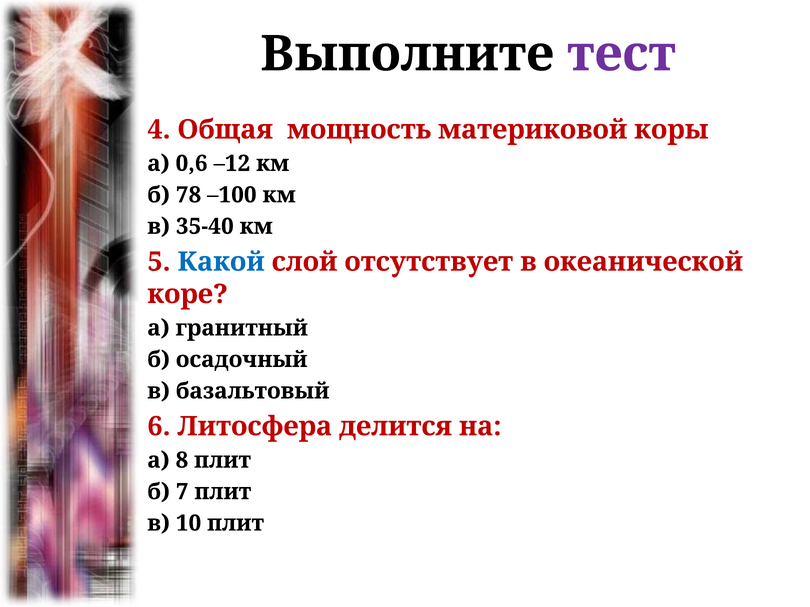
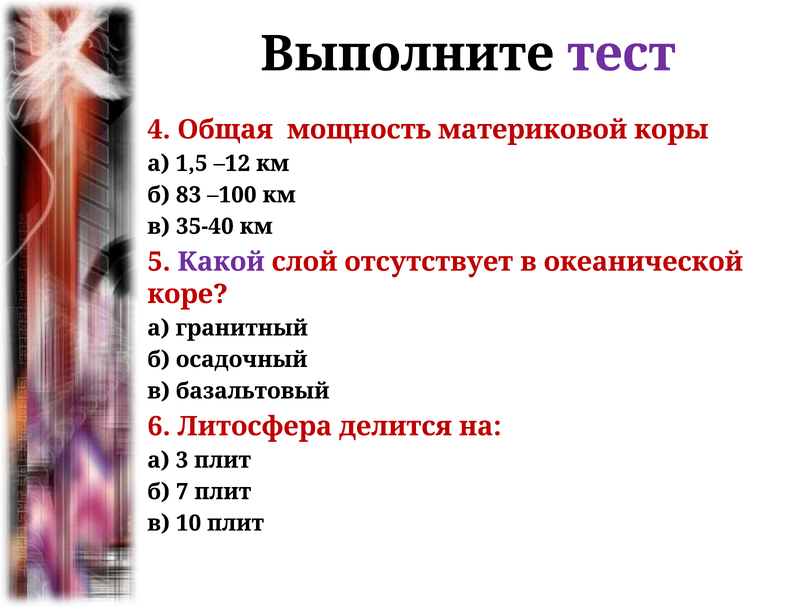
0,6: 0,6 -> 1,5
78: 78 -> 83
Какой colour: blue -> purple
8: 8 -> 3
